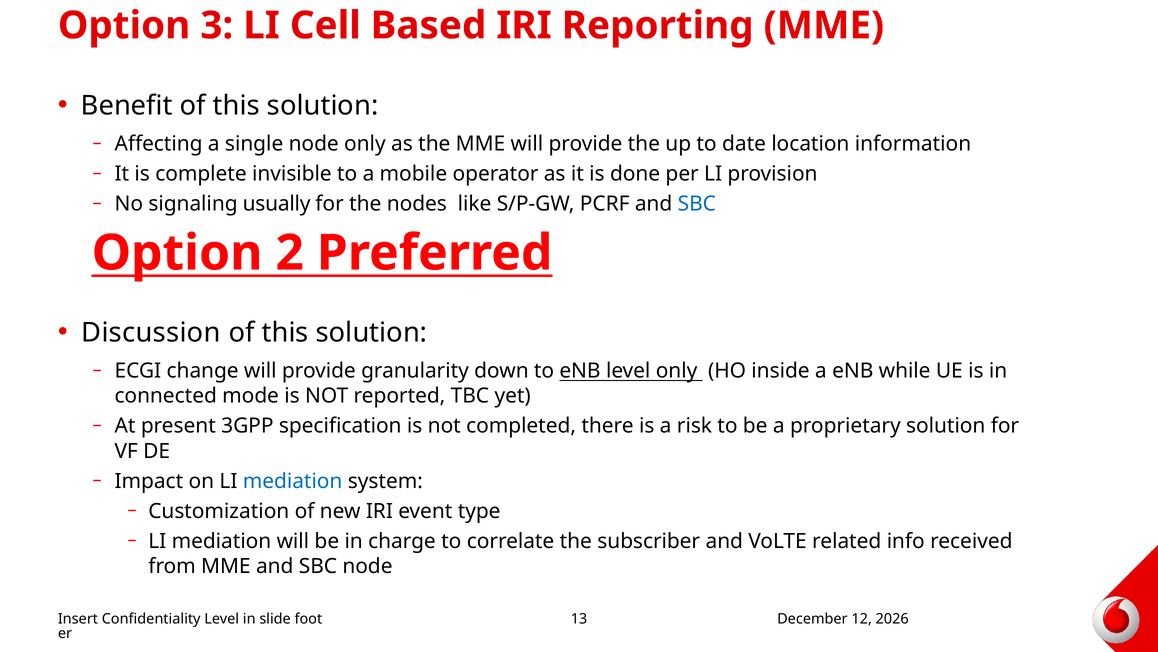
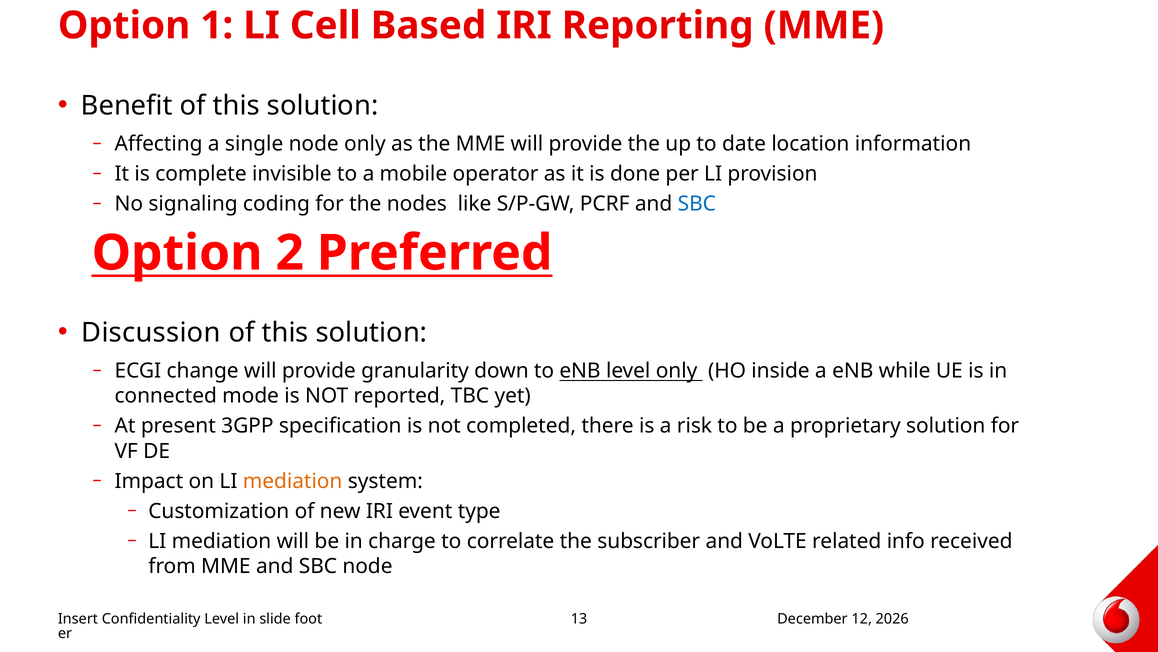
3: 3 -> 1
usually: usually -> coding
mediation at (293, 481) colour: blue -> orange
